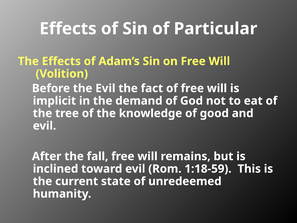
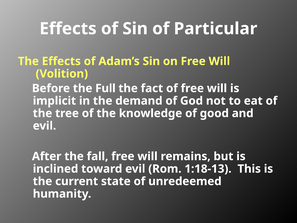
the Evil: Evil -> Full
1:18-59: 1:18-59 -> 1:18-13
